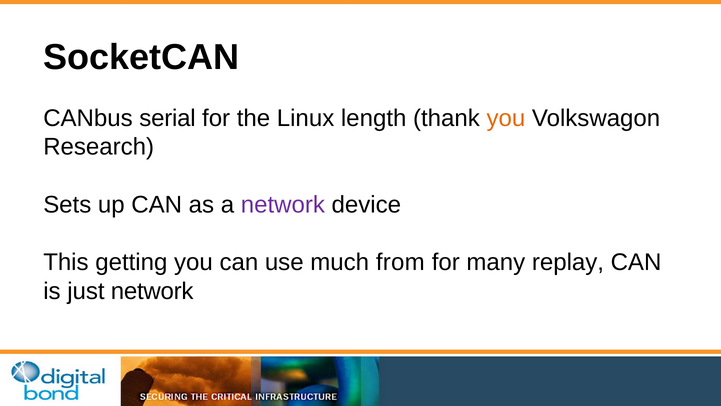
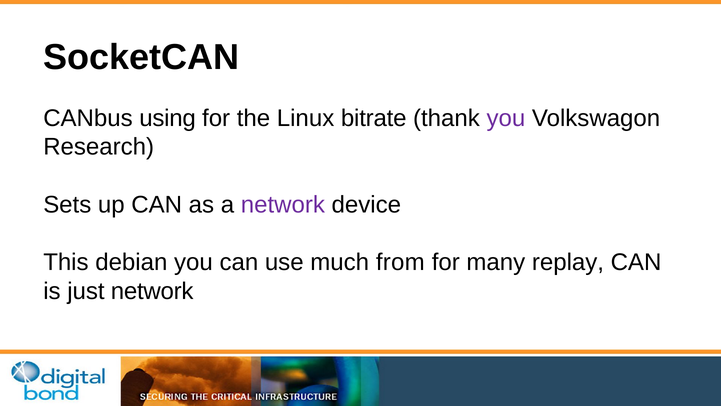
serial: serial -> using
length: length -> bitrate
you at (506, 118) colour: orange -> purple
getting: getting -> debian
